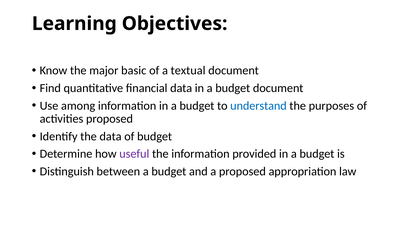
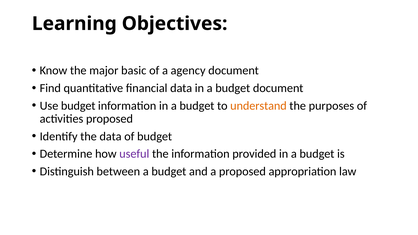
textual: textual -> agency
Use among: among -> budget
understand colour: blue -> orange
